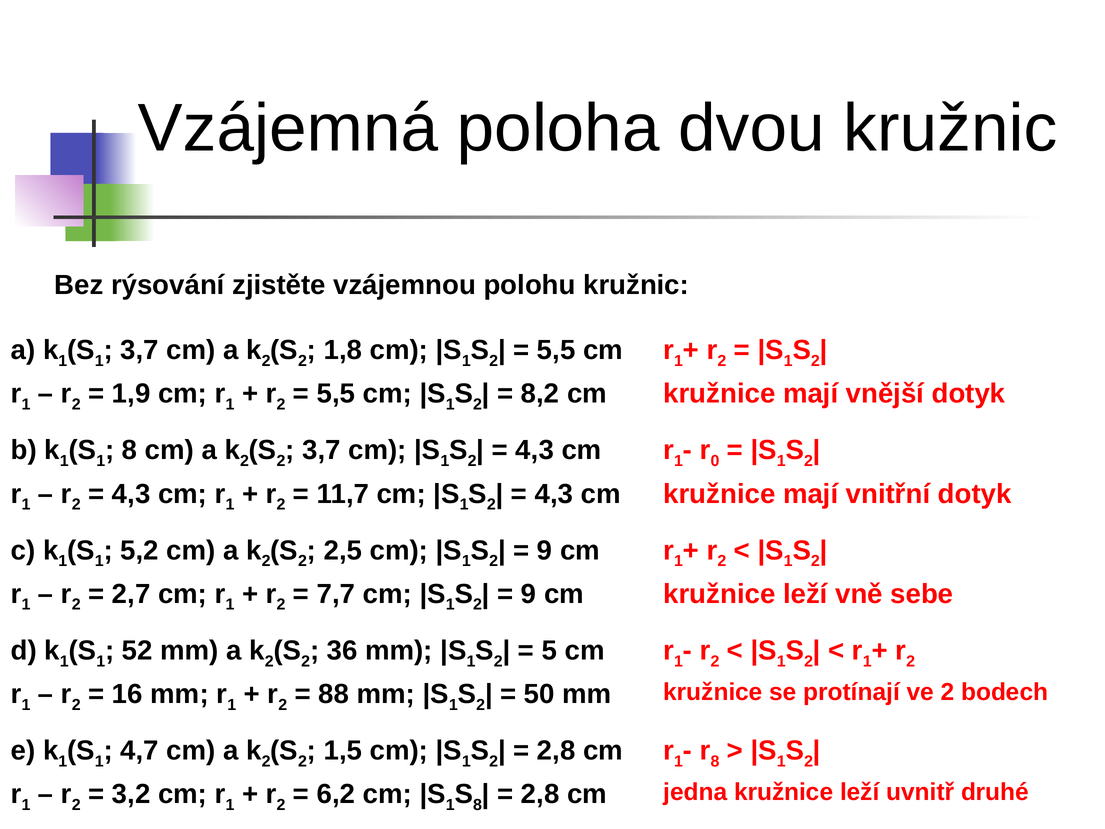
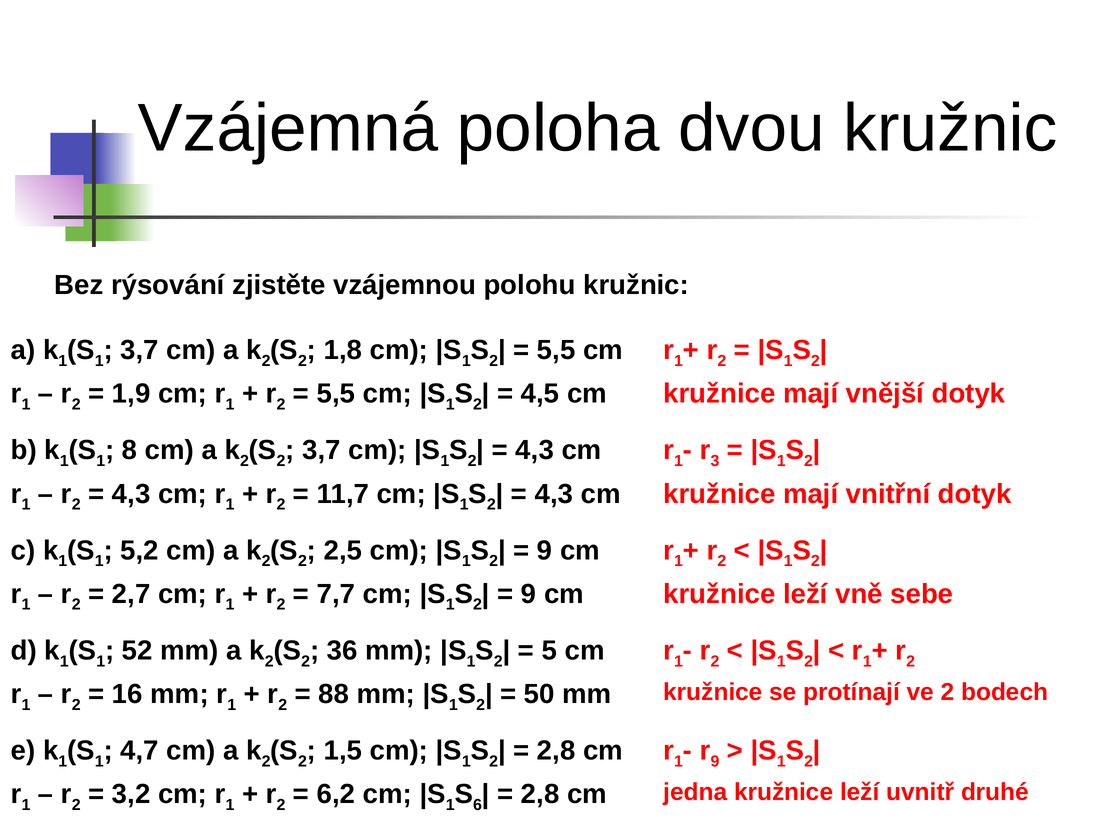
8,2: 8,2 -> 4,5
0: 0 -> 3
8 at (715, 761): 8 -> 9
8 at (477, 805): 8 -> 6
